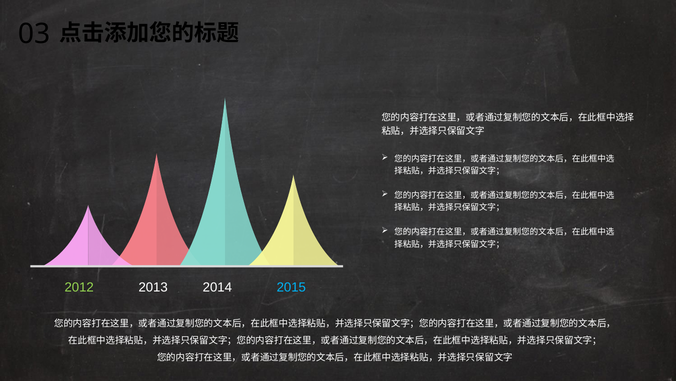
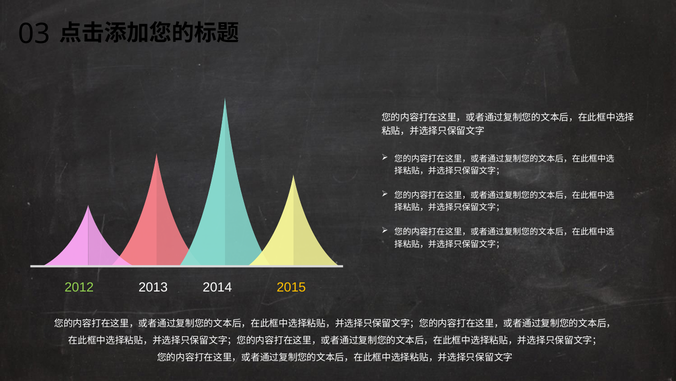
2015 colour: light blue -> yellow
